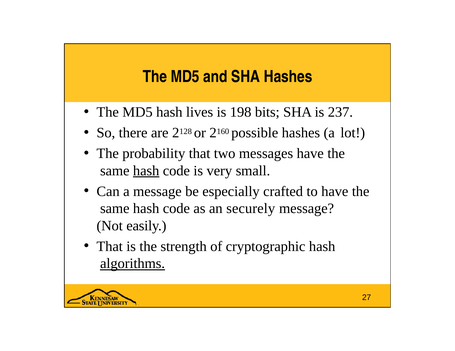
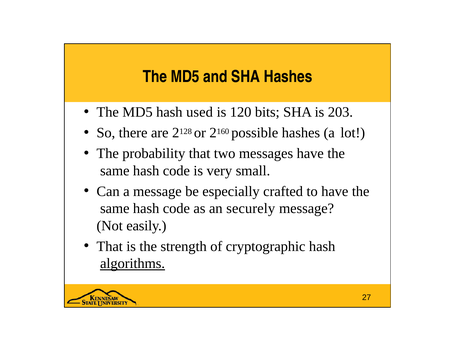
lives: lives -> used
198: 198 -> 120
237: 237 -> 203
hash at (146, 171) underline: present -> none
